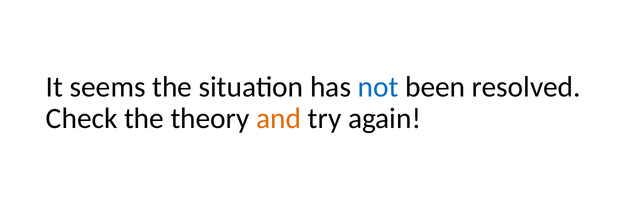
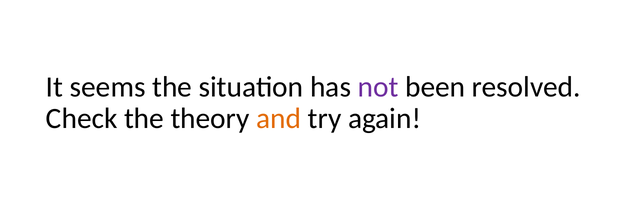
not colour: blue -> purple
